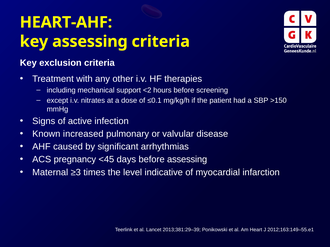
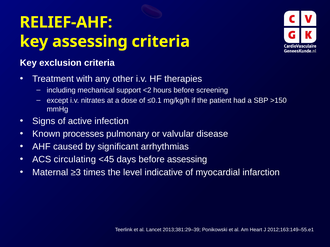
HEART-AHF: HEART-AHF -> RELIEF-AHF
increased: increased -> processes
pregnancy: pregnancy -> circulating
